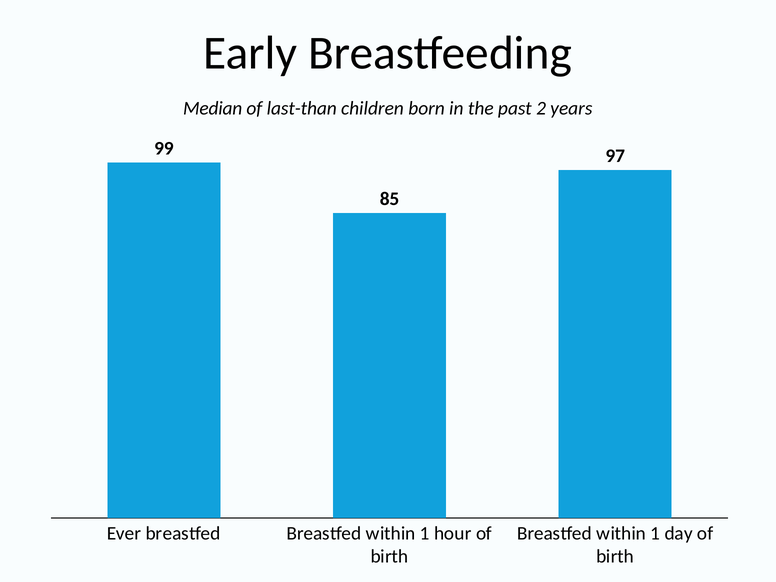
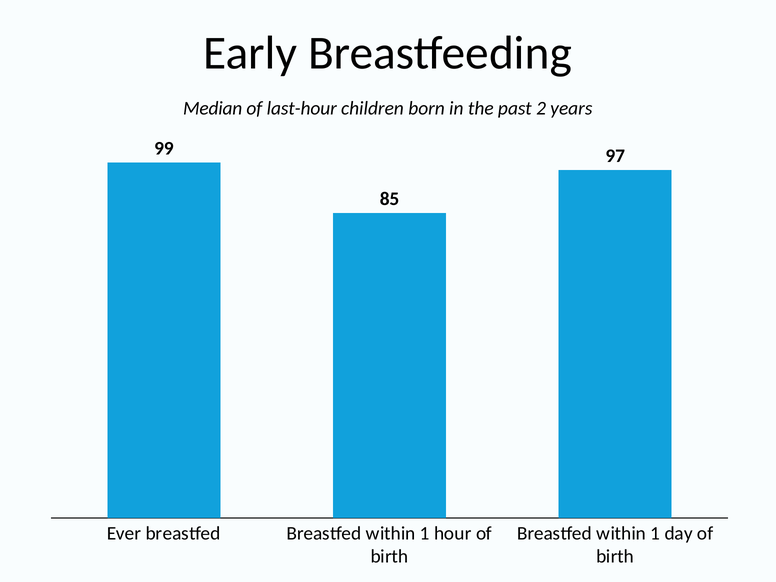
last-than: last-than -> last-hour
